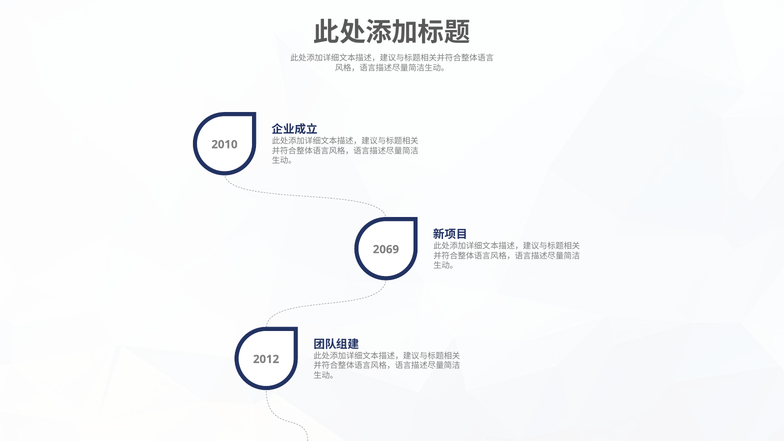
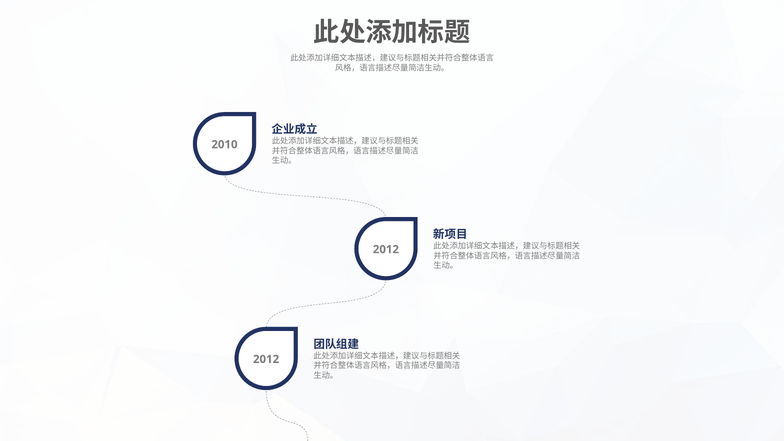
2069 at (386, 249): 2069 -> 2012
